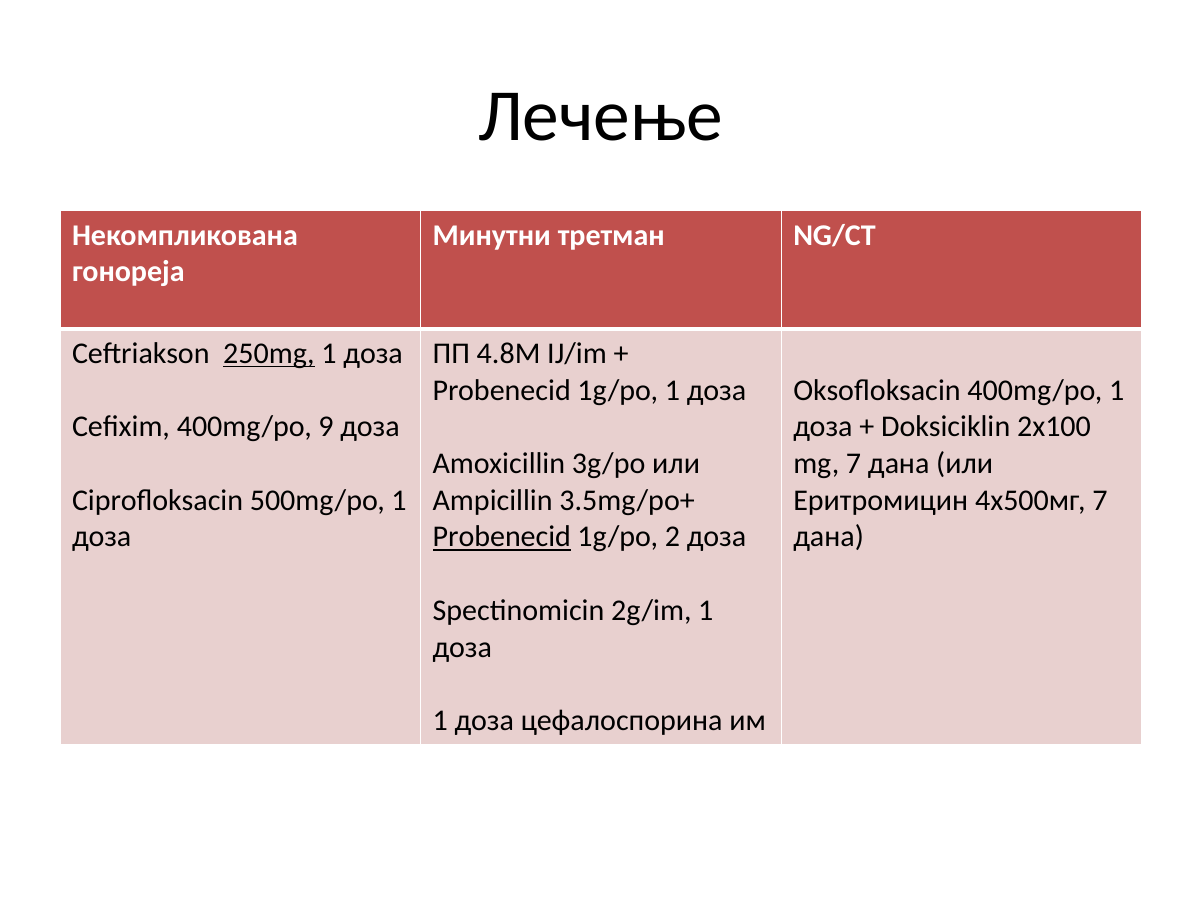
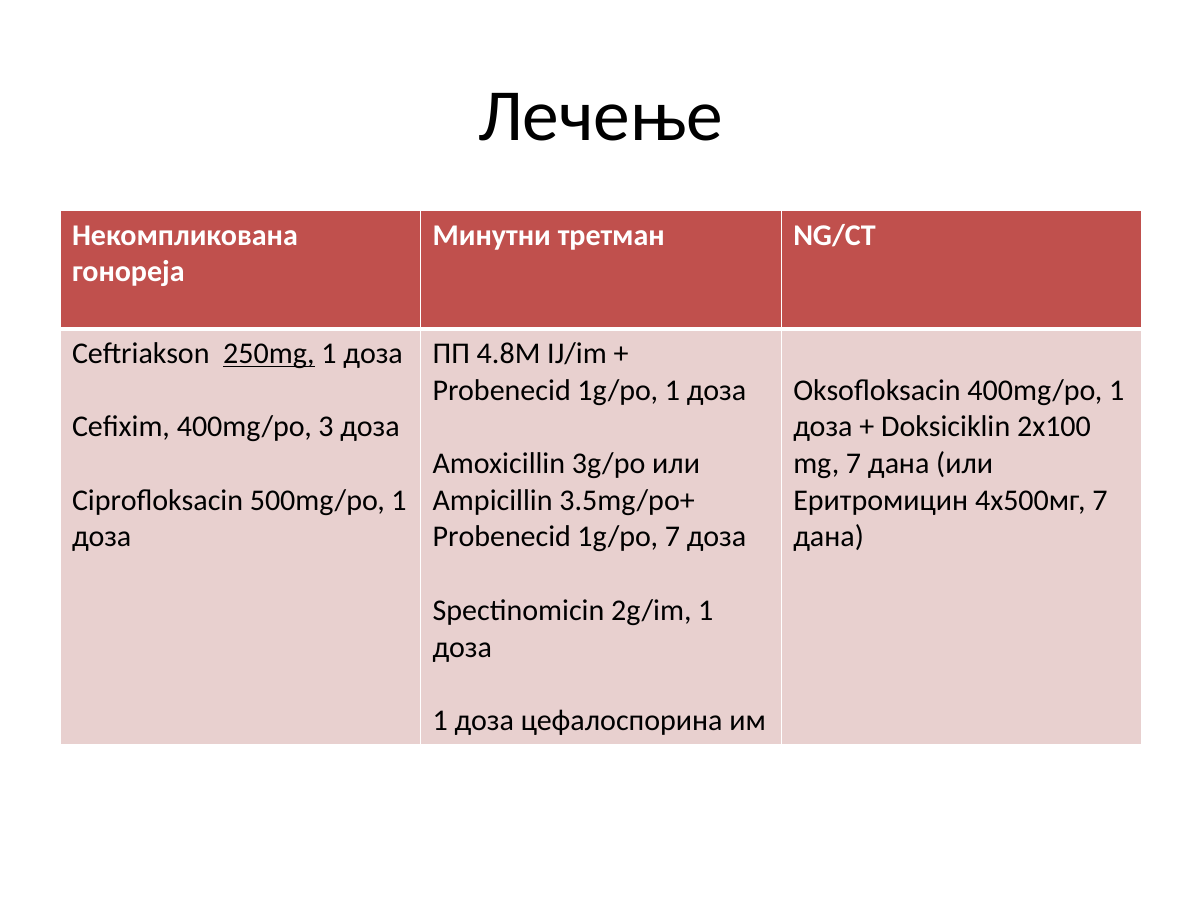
9: 9 -> 3
Probenecid at (502, 537) underline: present -> none
1g/po 2: 2 -> 7
